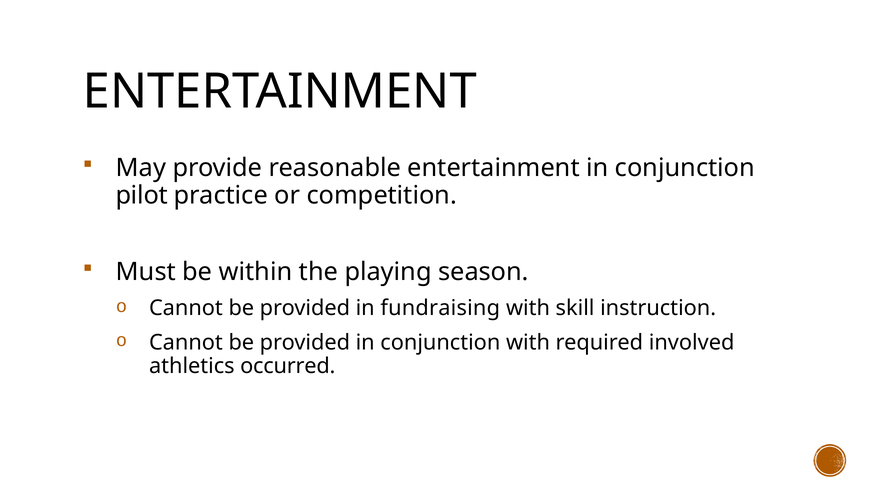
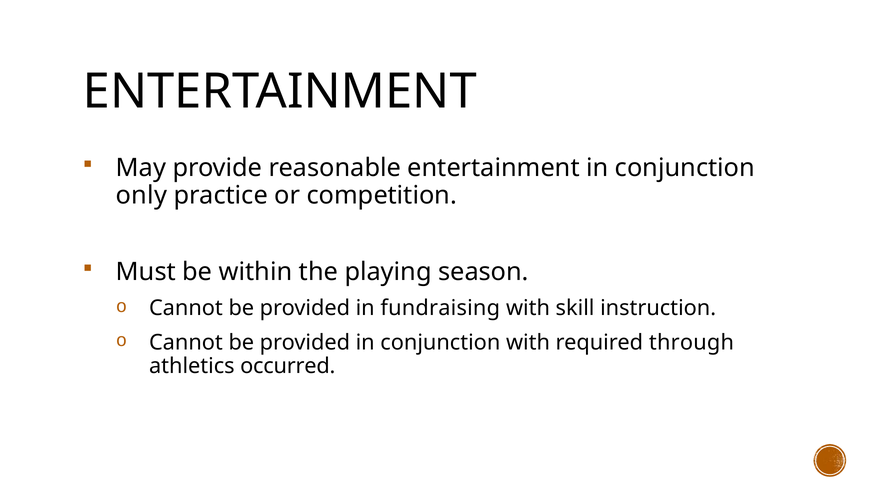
pilot: pilot -> only
involved: involved -> through
